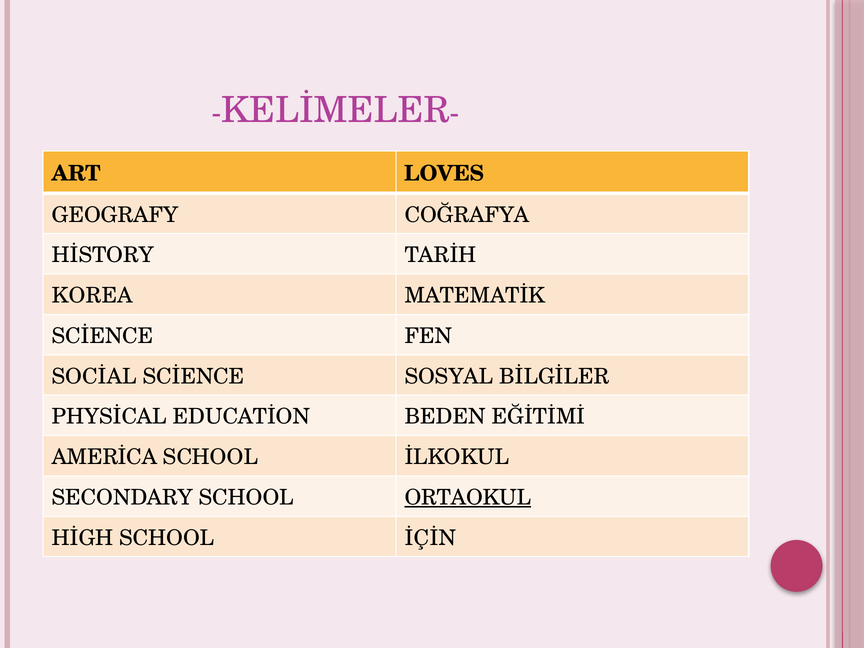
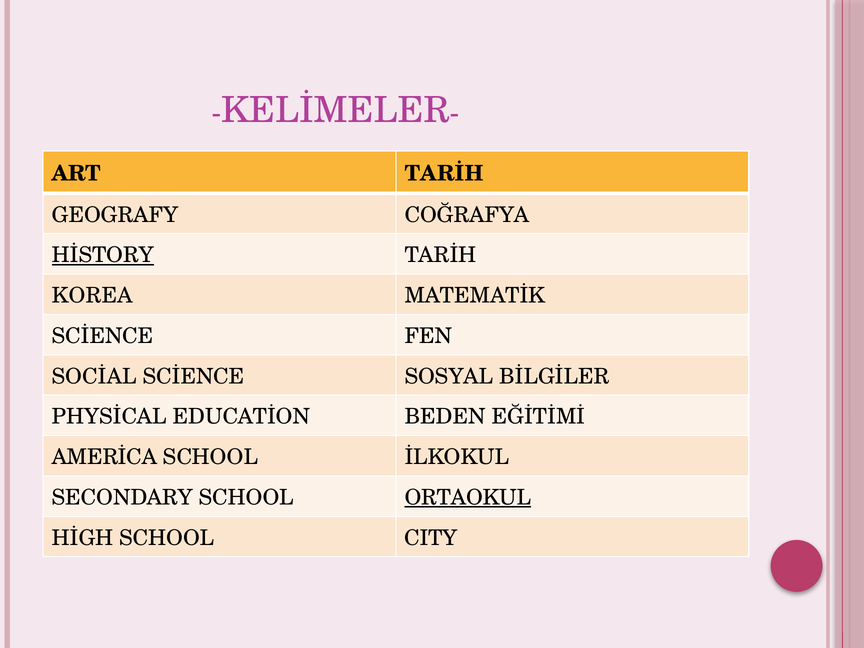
ART LOVES: LOVES -> TARİH
HİSTORY underline: none -> present
İÇİN: İÇİN -> CITY
